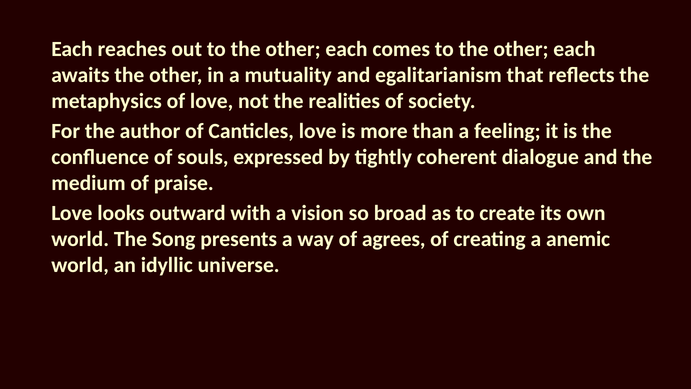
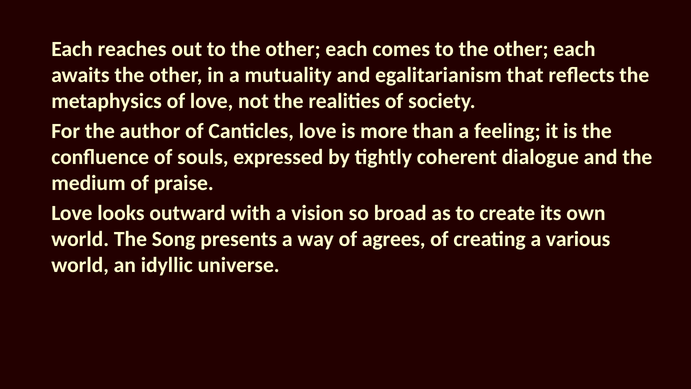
anemic: anemic -> various
